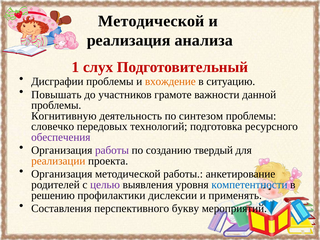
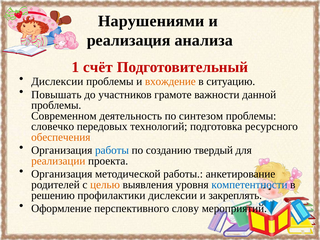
Методической at (151, 21): Методической -> Нарушениями
слух: слух -> счёт
Дисграфии at (57, 82): Дисграфии -> Дислексии
Когнитивную: Когнитивную -> Современном
обеспечения colour: purple -> orange
работы at (112, 150) colour: purple -> blue
целью colour: purple -> orange
применять: применять -> закреплять
Составления: Составления -> Оформление
букву: букву -> слову
